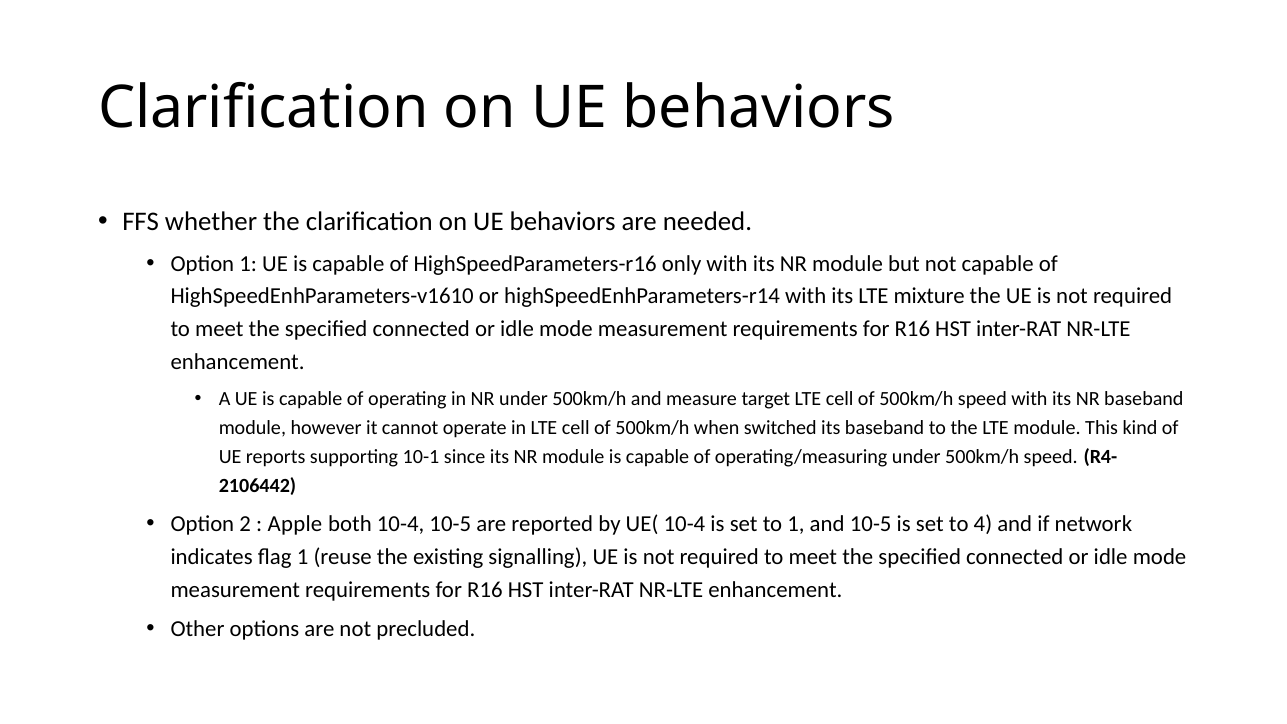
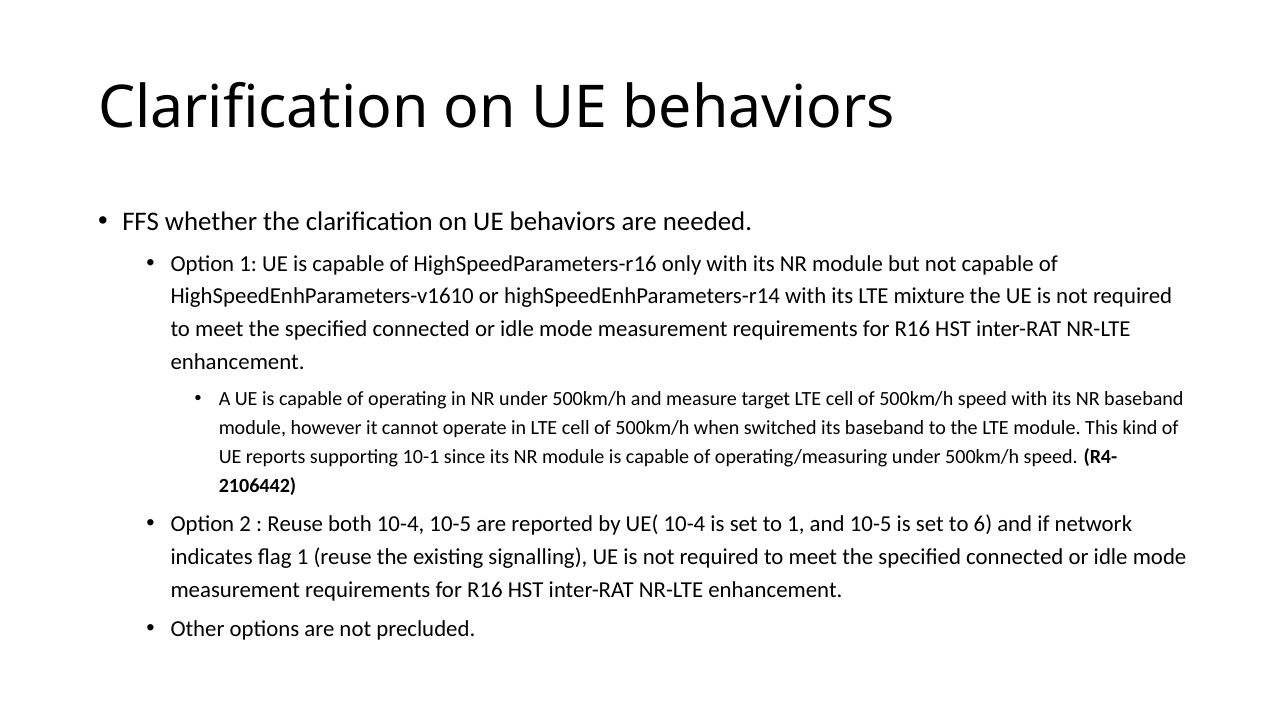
Apple at (295, 524): Apple -> Reuse
4: 4 -> 6
